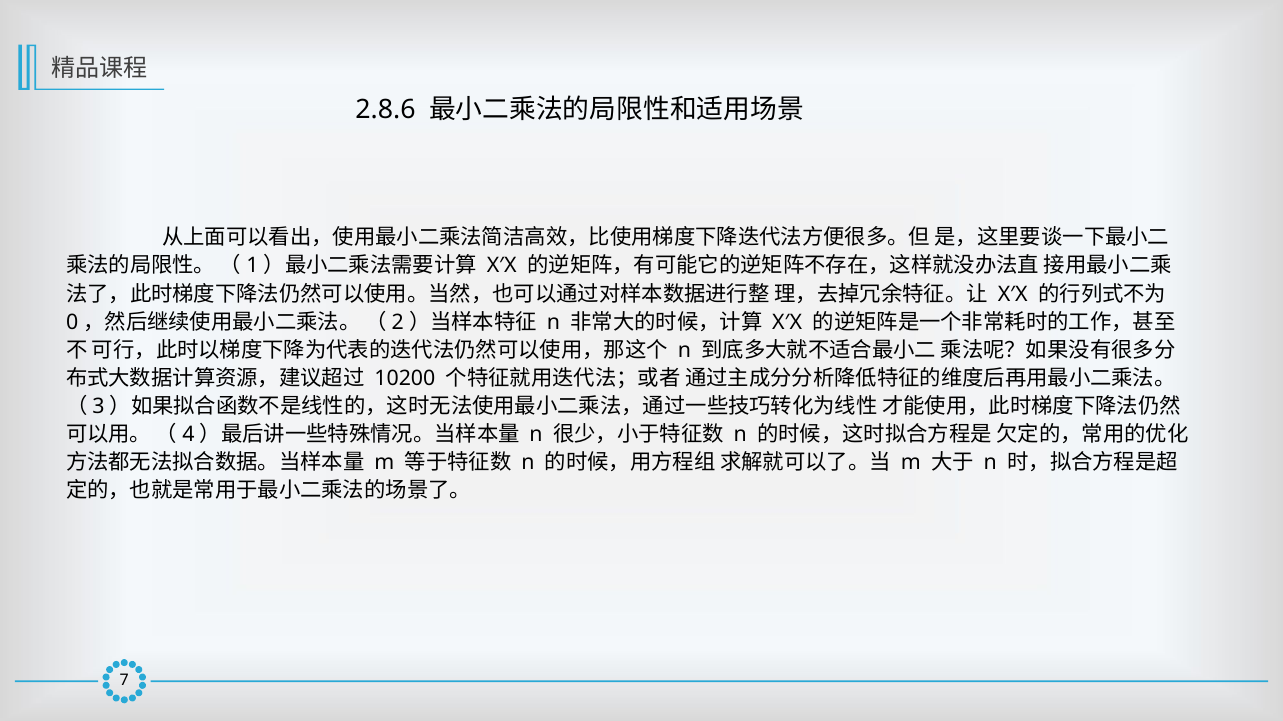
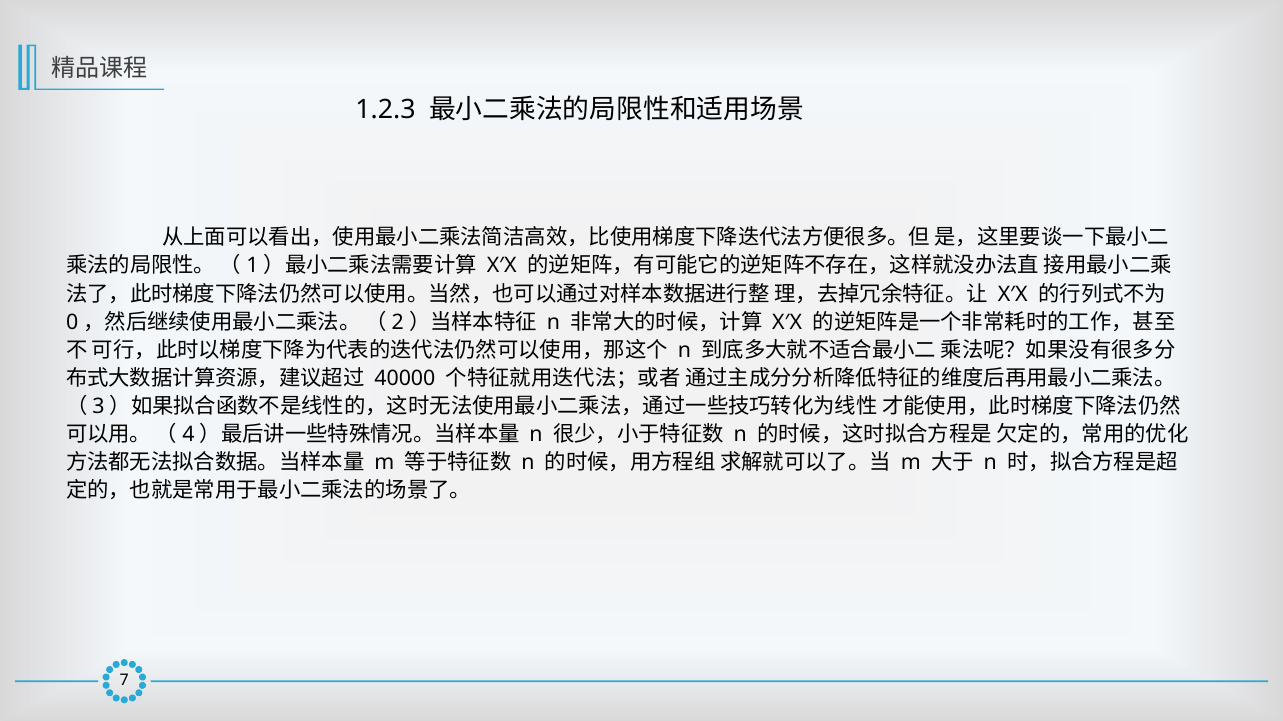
2.8.6: 2.8.6 -> 1.2.3
10200: 10200 -> 40000
